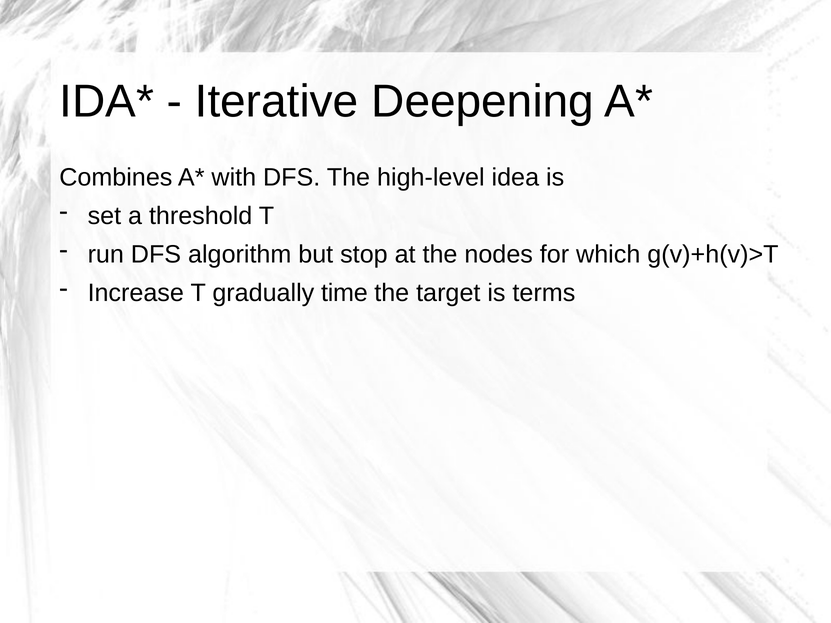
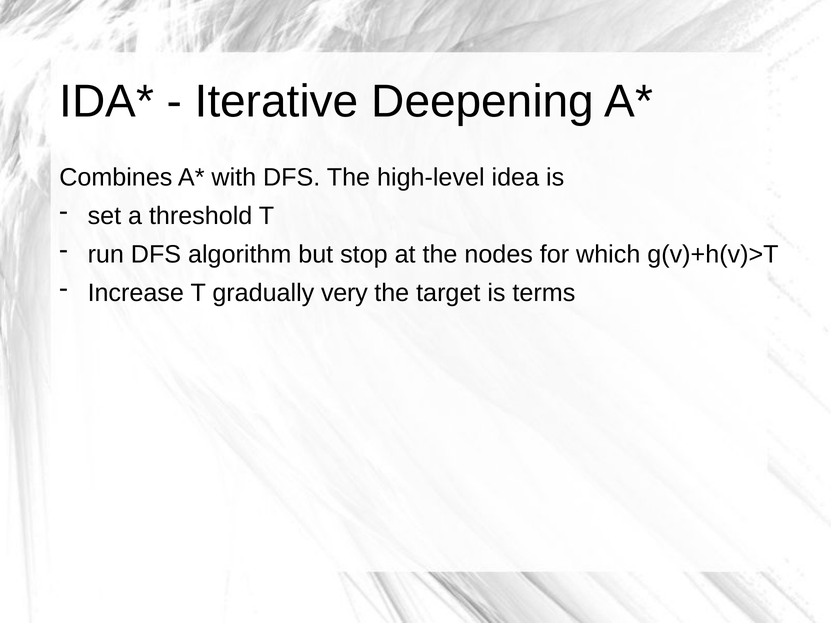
time: time -> very
